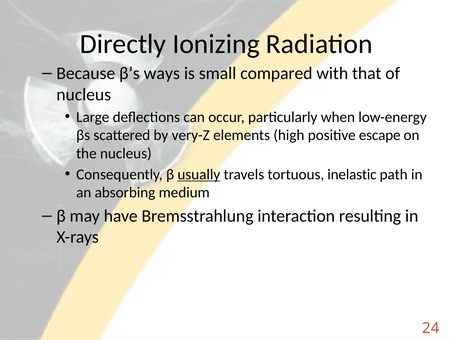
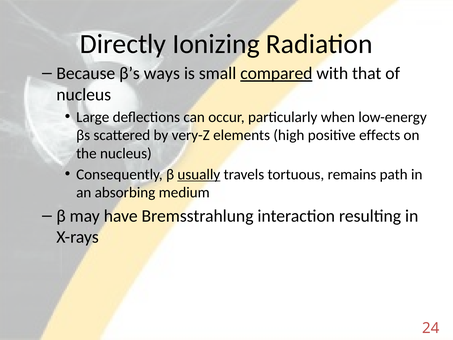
compared underline: none -> present
escape: escape -> effects
inelastic: inelastic -> remains
